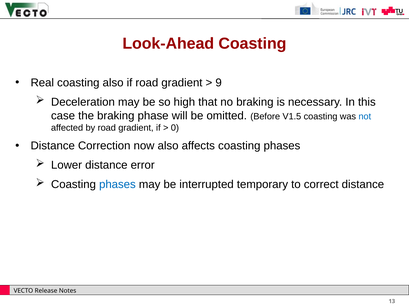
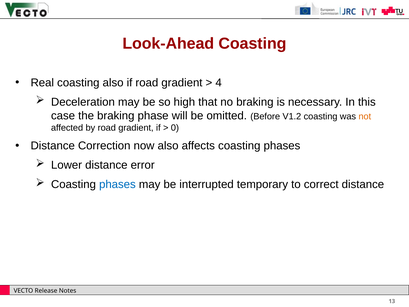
9: 9 -> 4
V1.5: V1.5 -> V1.2
not colour: blue -> orange
